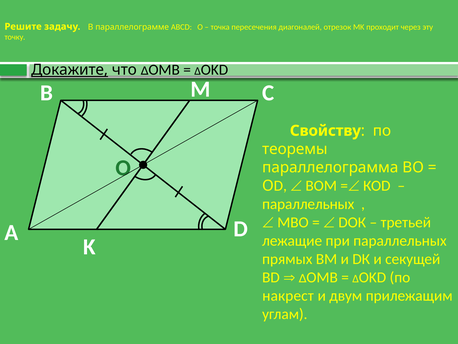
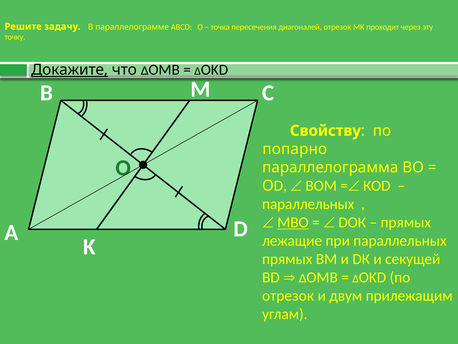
теоремы: теоремы -> попарно
МВО underline: none -> present
третьей at (406, 222): третьей -> прямых
накрест at (288, 295): накрест -> отрезок
